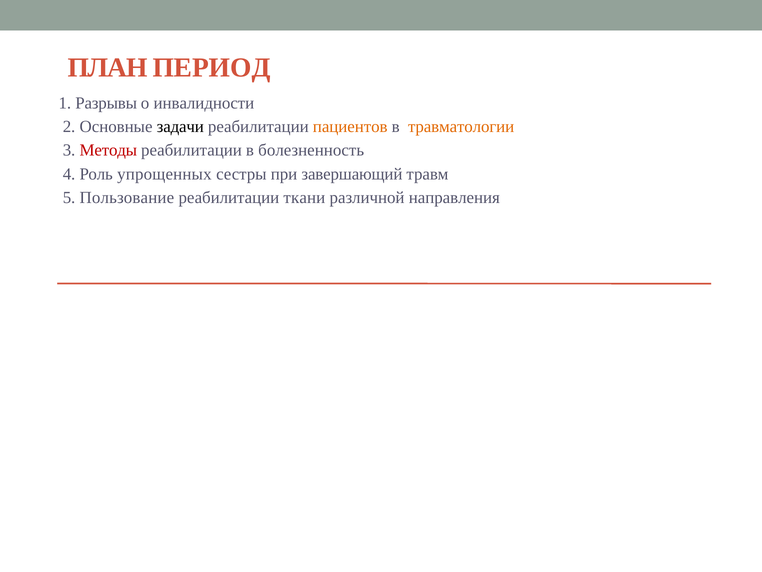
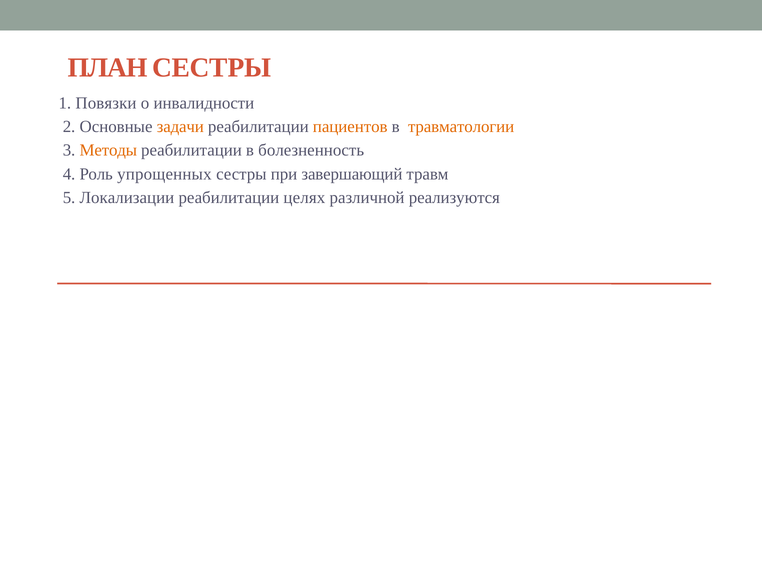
ПЛАН ПЕРИОД: ПЕРИОД -> СЕСТРЫ
Разрывы: Разрывы -> Повязки
задачи colour: black -> orange
Методы colour: red -> orange
Пользование: Пользование -> Локализации
ткани: ткани -> целях
направления: направления -> реализуются
